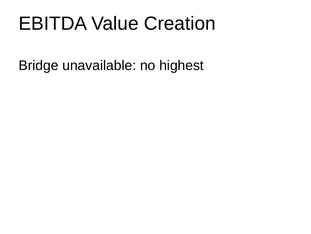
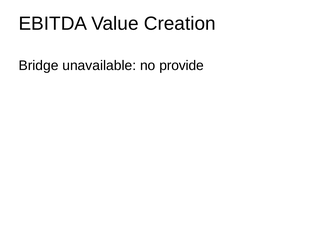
highest: highest -> provide
